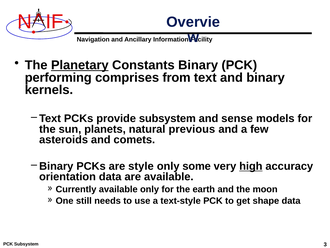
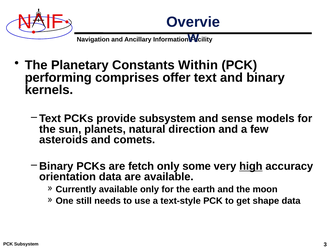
Planetary underline: present -> none
Constants Binary: Binary -> Within
from: from -> offer
previous: previous -> direction
style: style -> fetch
